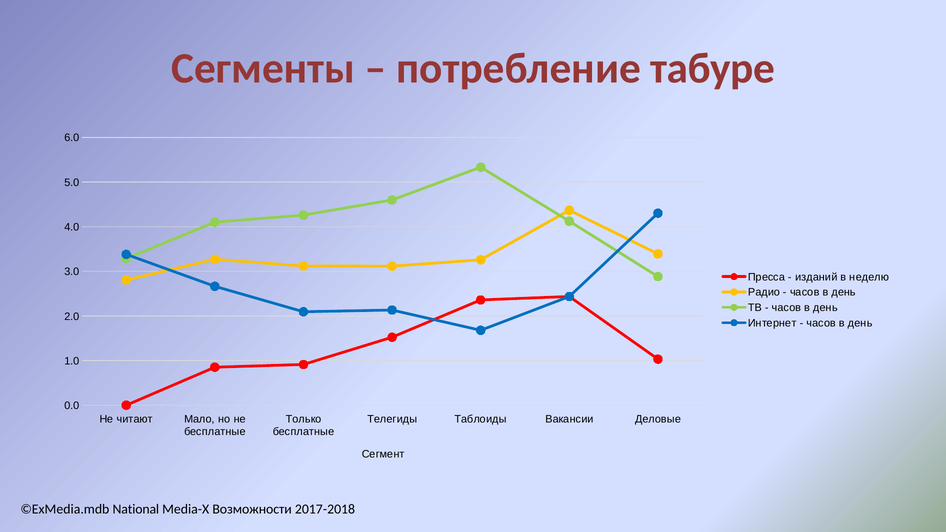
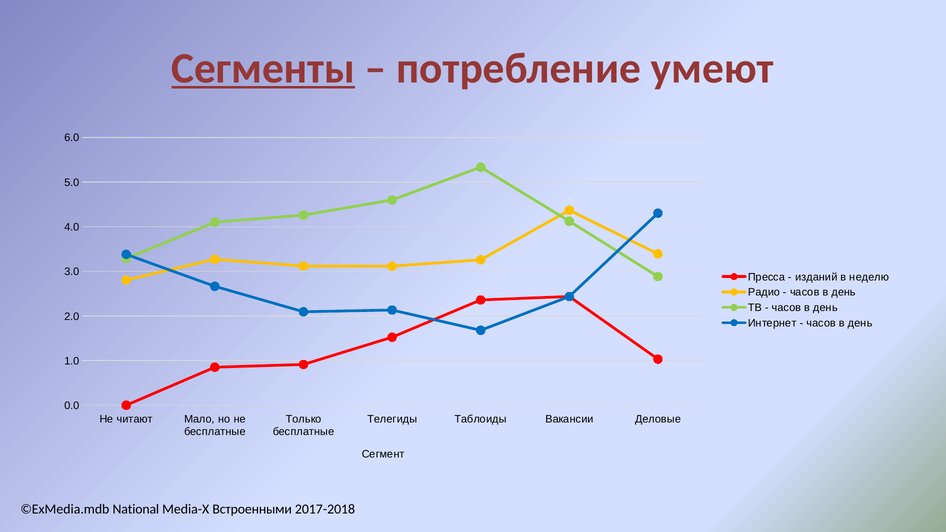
Сегменты underline: none -> present
табуре: табуре -> умеют
Возможности: Возможности -> Встроенными
